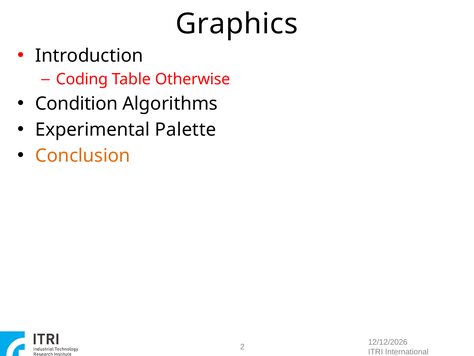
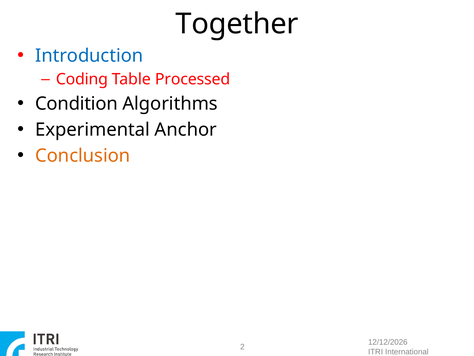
Graphics: Graphics -> Together
Introduction colour: black -> blue
Otherwise: Otherwise -> Processed
Palette: Palette -> Anchor
